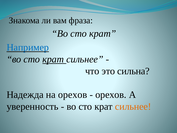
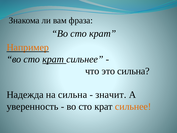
Например colour: blue -> orange
на орехов: орехов -> сильна
орехов at (111, 95): орехов -> значит
